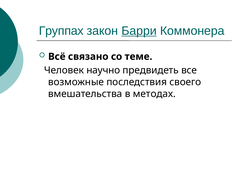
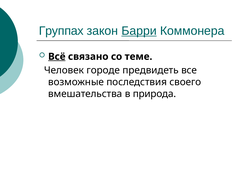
Всё underline: none -> present
научно: научно -> городе
методах: методах -> природа
